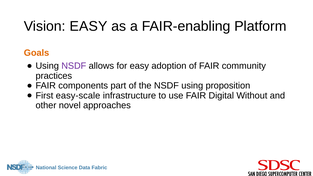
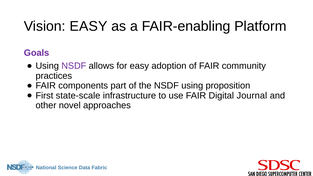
Goals colour: orange -> purple
easy-scale: easy-scale -> state-scale
Without: Without -> Journal
